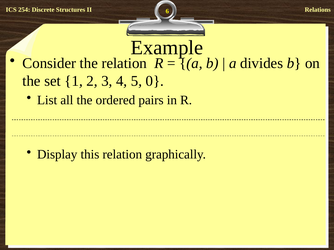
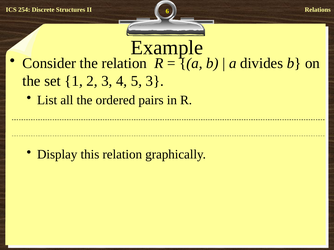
5 0: 0 -> 3
